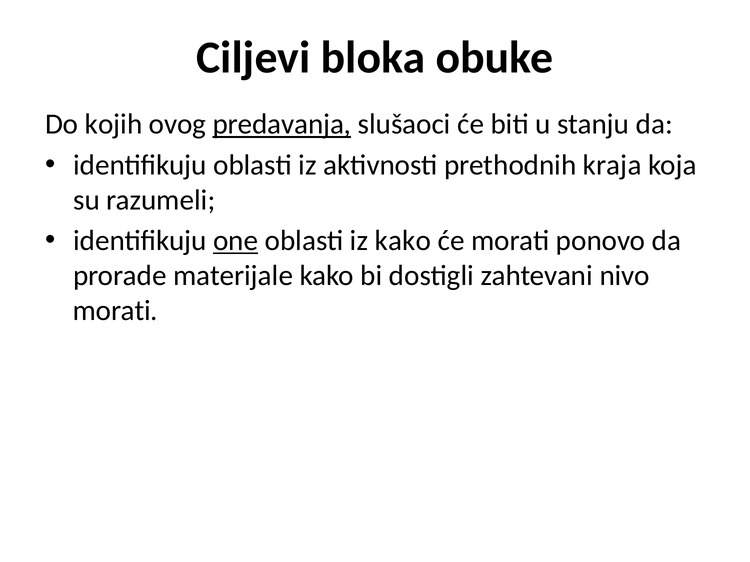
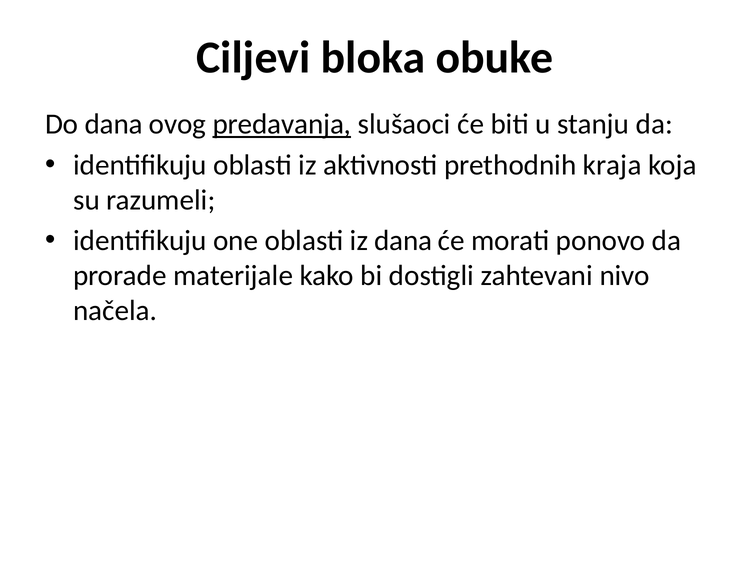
Do kojih: kojih -> dana
one underline: present -> none
iz kako: kako -> dana
morati at (115, 311): morati -> načela
